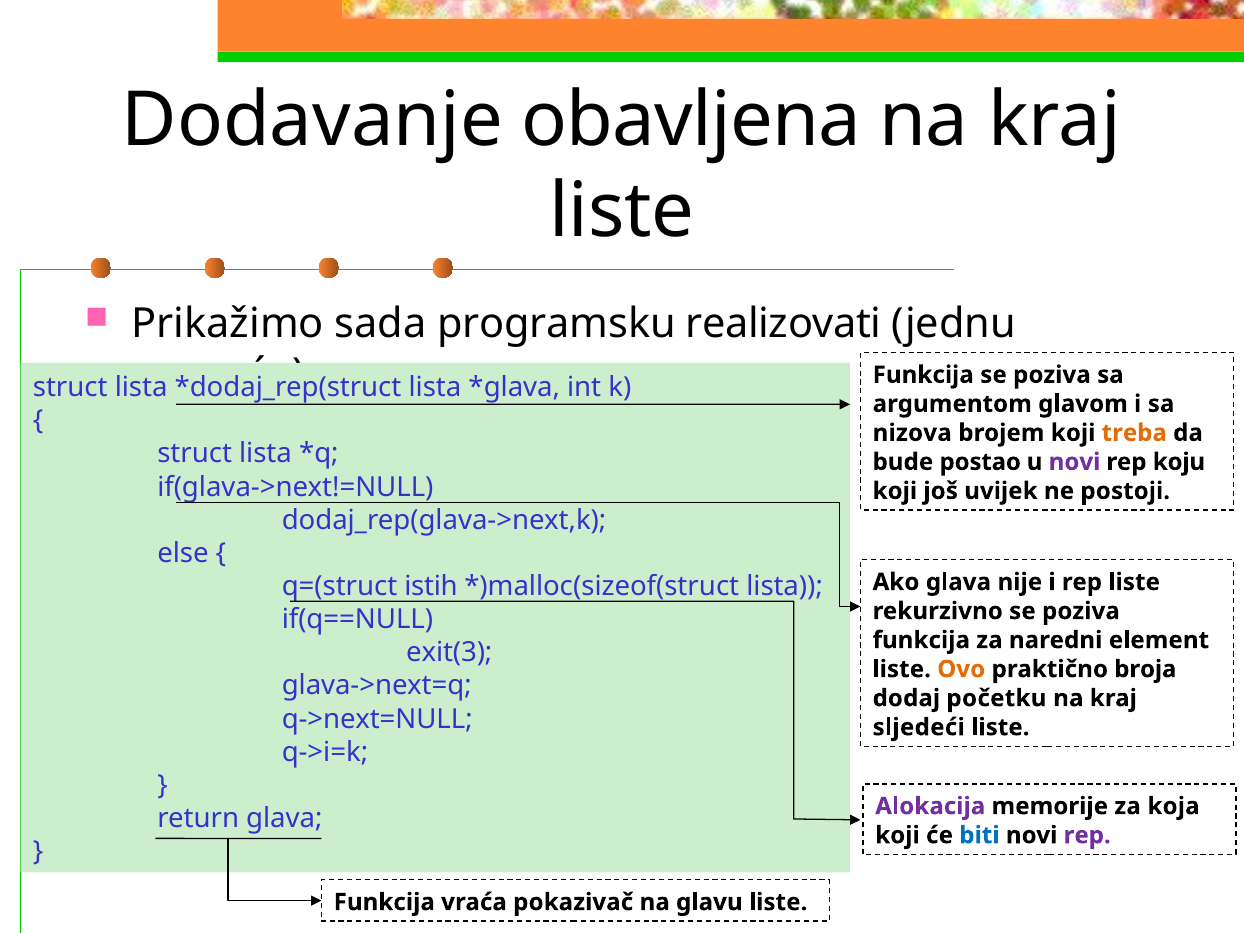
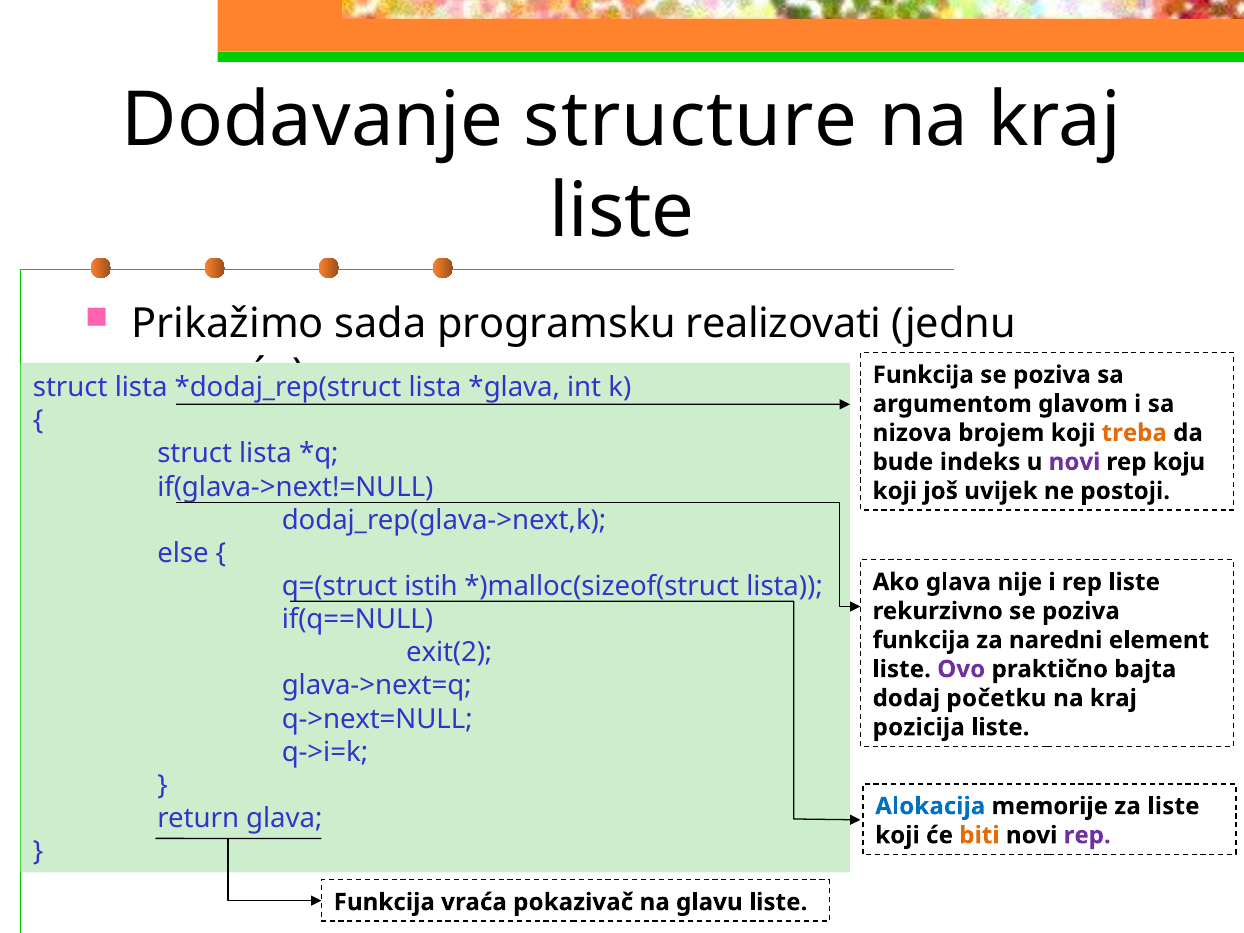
obavljena: obavljena -> structure
postao: postao -> indeks
exit(3: exit(3 -> exit(2
Ovo colour: orange -> purple
broja: broja -> bajta
sljedeći: sljedeći -> pozicija
Alokacija colour: purple -> blue
za koja: koja -> liste
biti colour: blue -> orange
